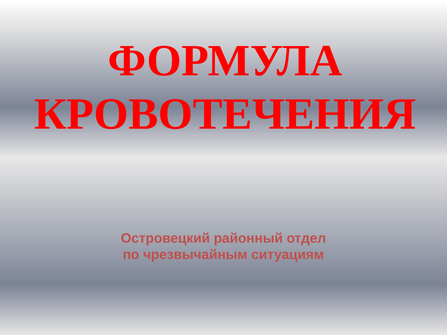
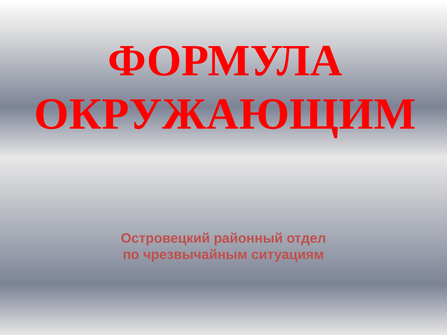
КРОВОТЕЧЕНИЯ: КРОВОТЕЧЕНИЯ -> ОКРУЖАЮЩИМ
